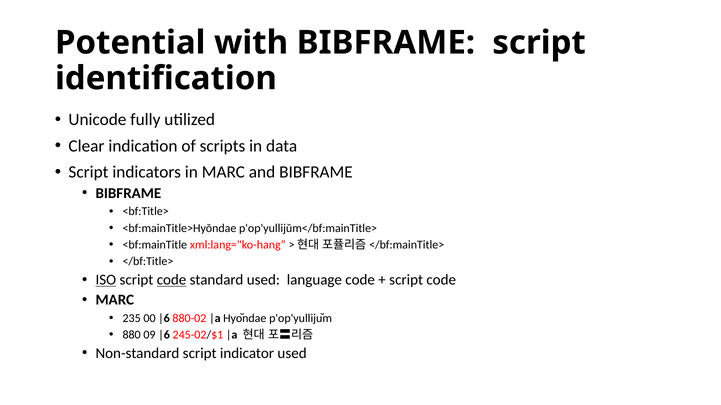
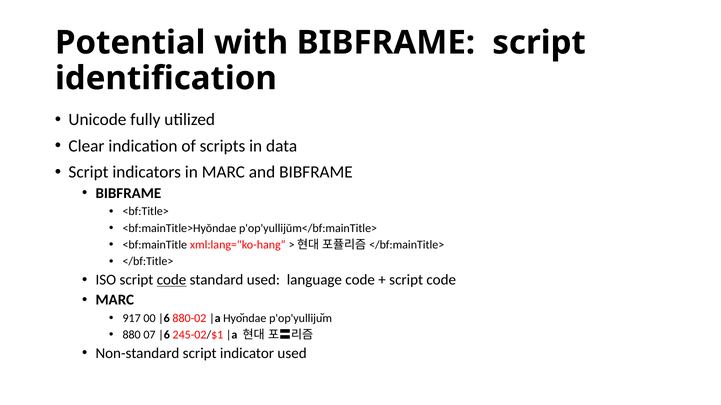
ISO underline: present -> none
235: 235 -> 917
09: 09 -> 07
